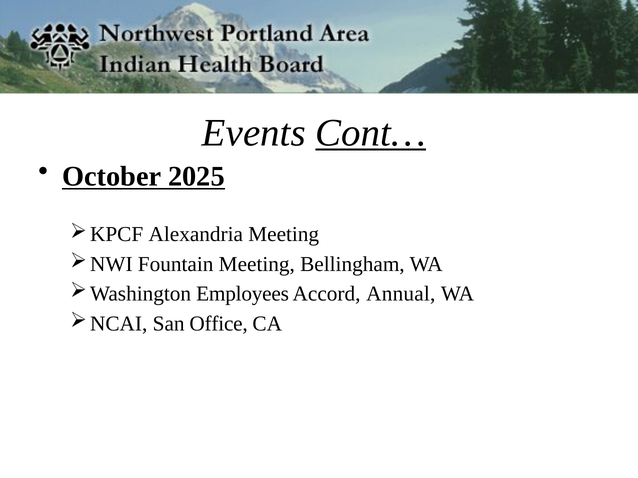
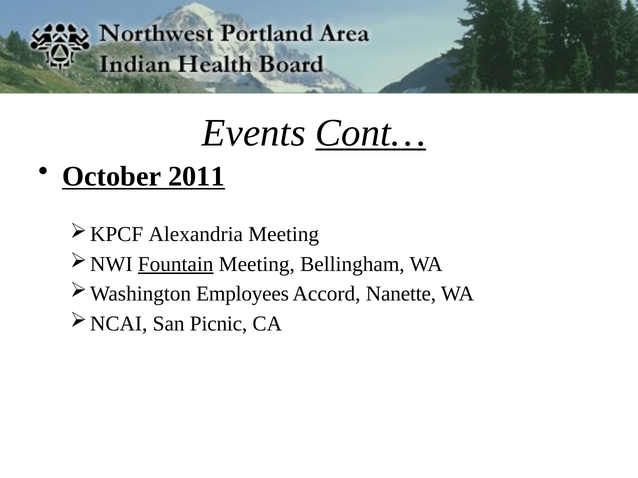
2025: 2025 -> 2011
Fountain underline: none -> present
Annual: Annual -> Nanette
Office: Office -> Picnic
